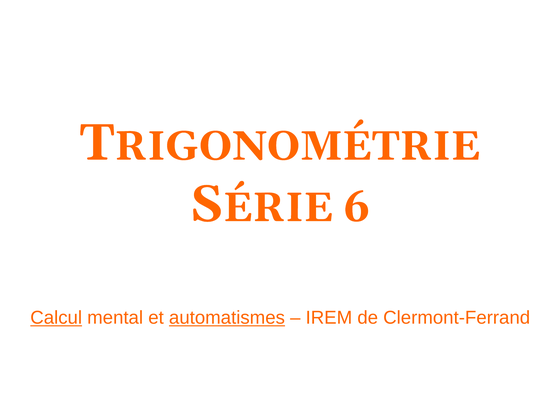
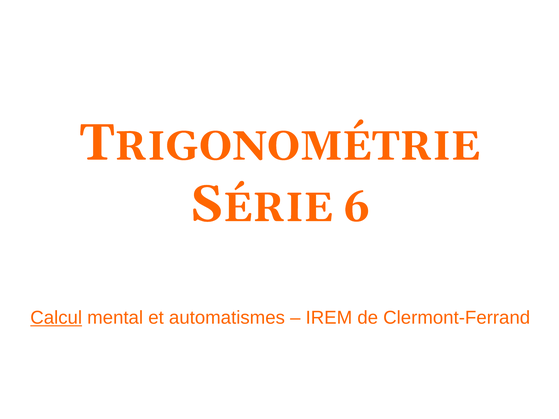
automatismes underline: present -> none
